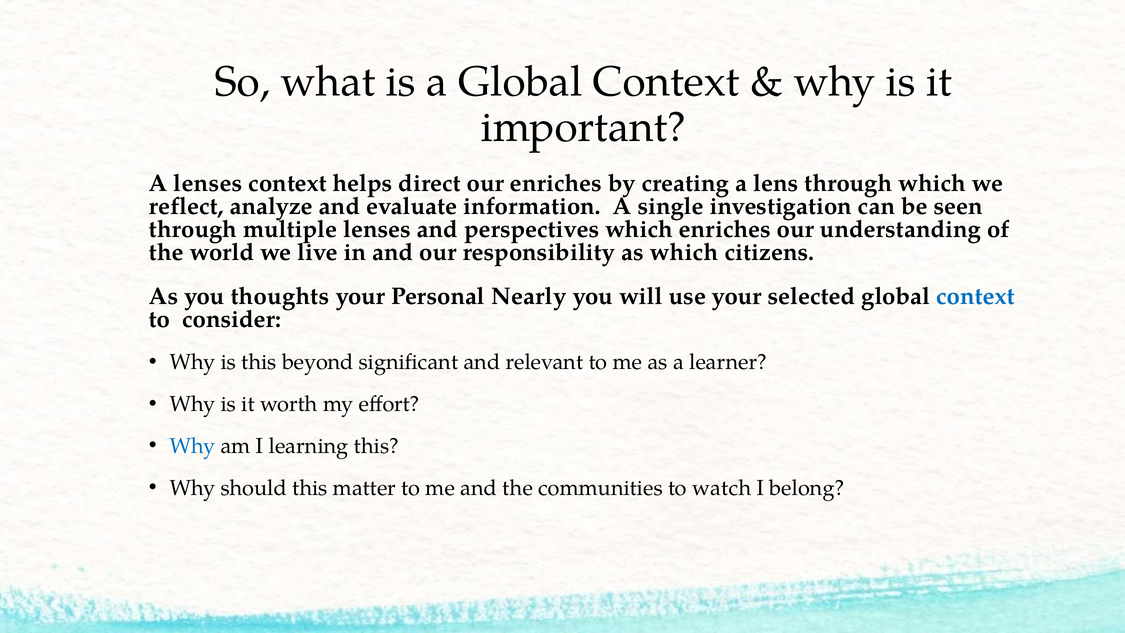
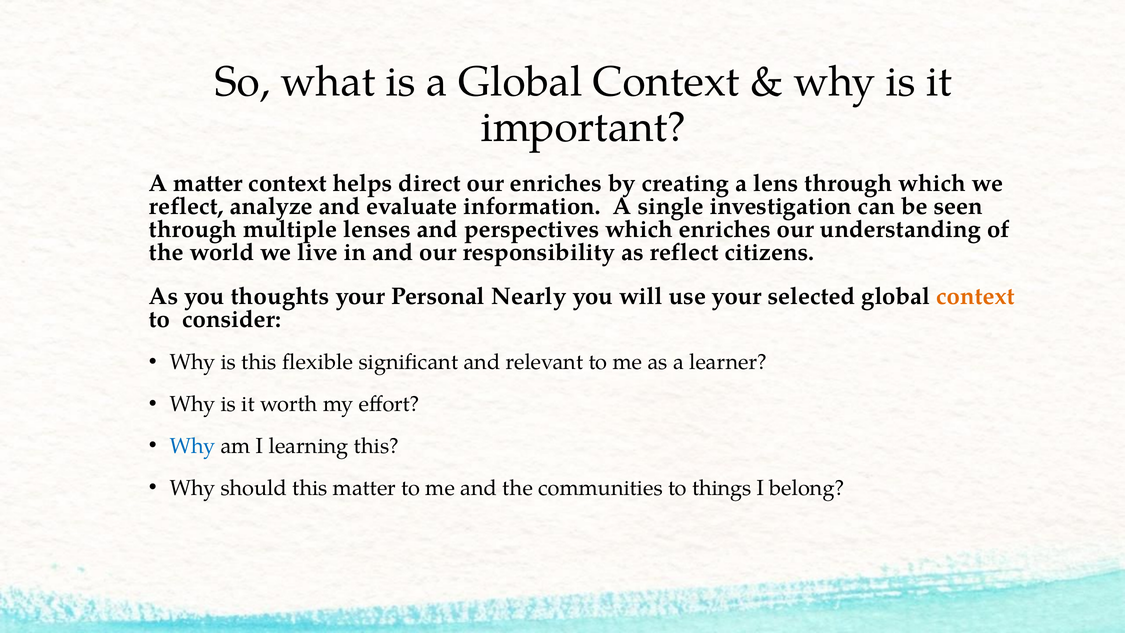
A lenses: lenses -> matter
as which: which -> reflect
context at (975, 296) colour: blue -> orange
beyond: beyond -> flexible
watch: watch -> things
